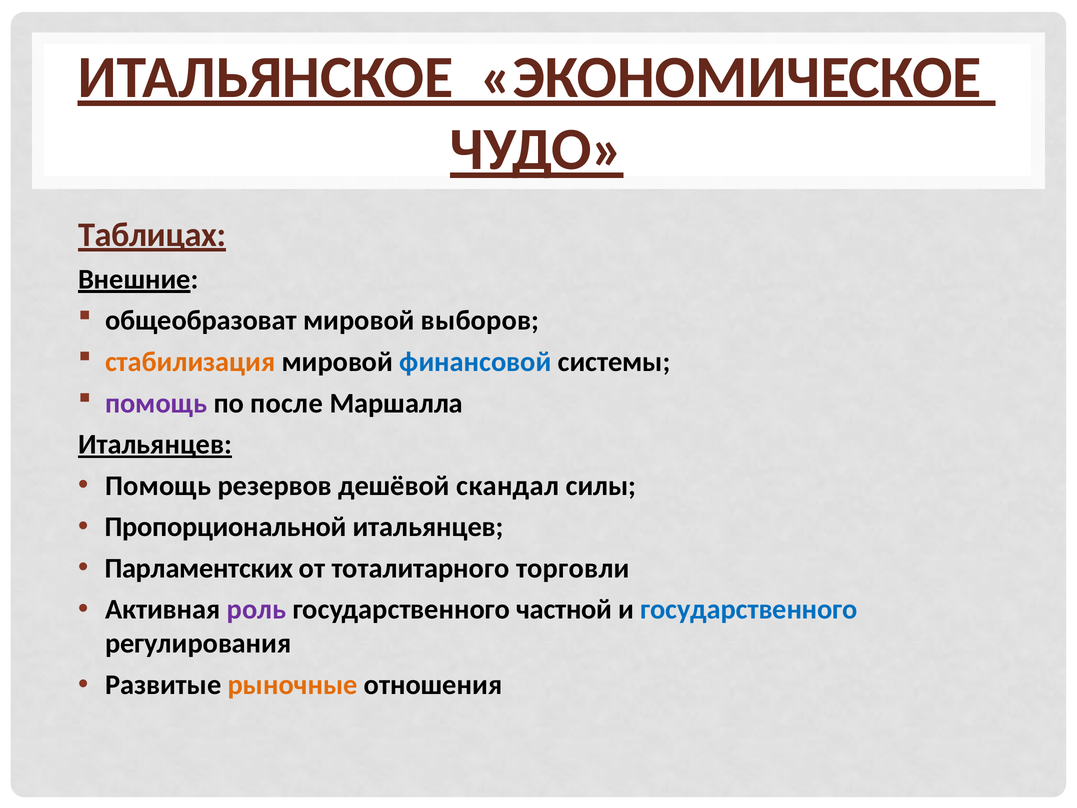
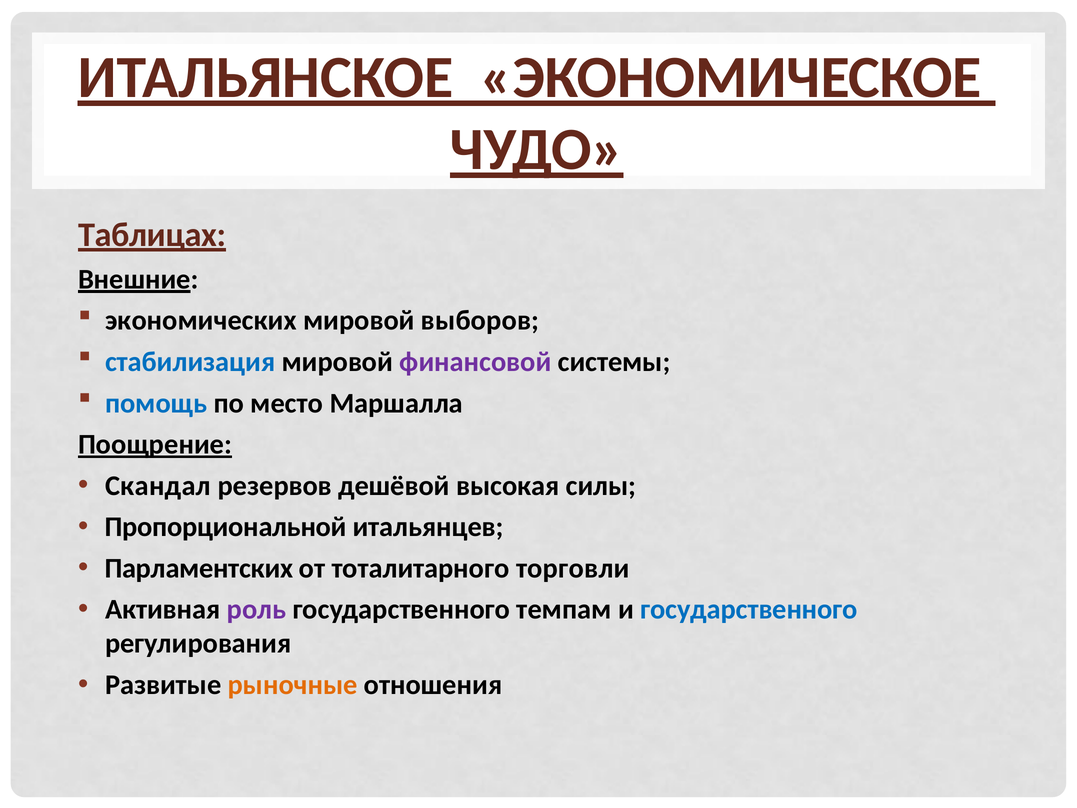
общеобразоват: общеобразоват -> экономических
стабилизация colour: orange -> blue
финансовой colour: blue -> purple
помощь at (156, 403) colour: purple -> blue
после: после -> место
Итальянцев at (155, 444): Итальянцев -> Поощрение
Помощь at (158, 486): Помощь -> Скандал
скандал: скандал -> высокая
частной: частной -> темпам
